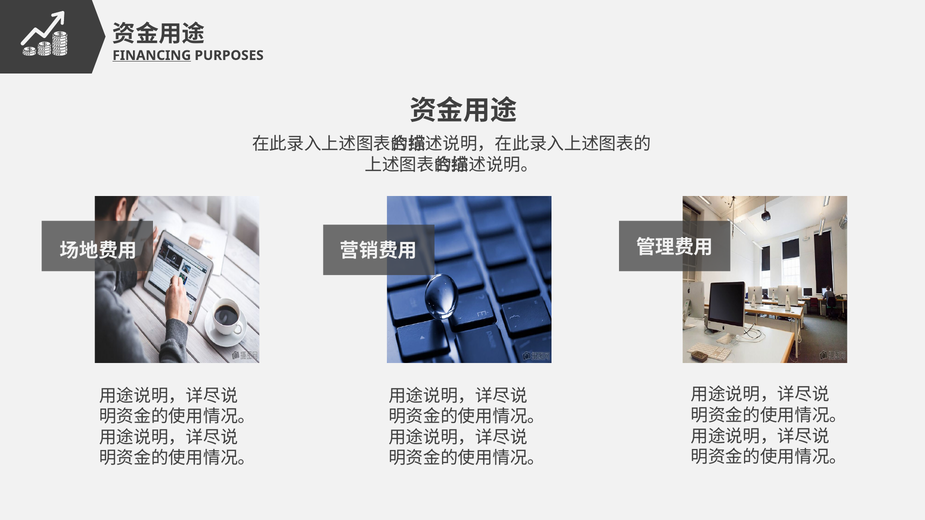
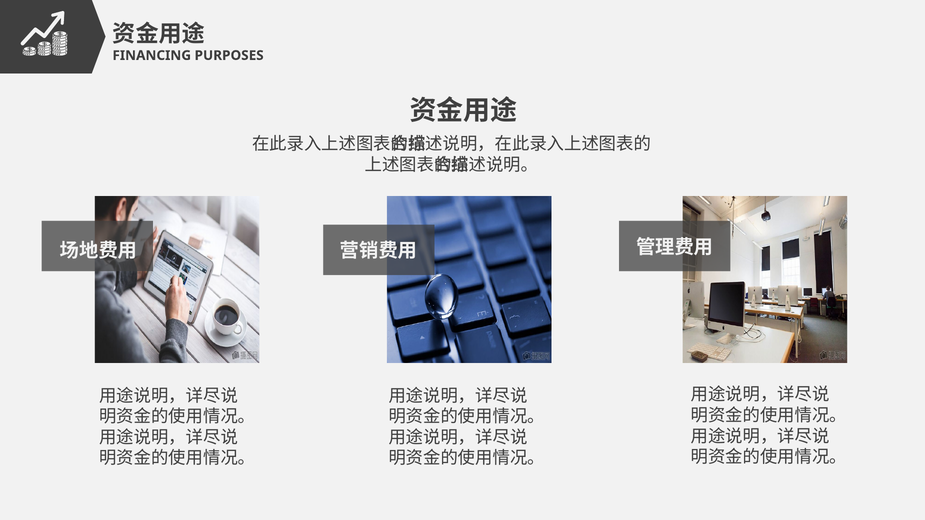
FINANCING underline: present -> none
